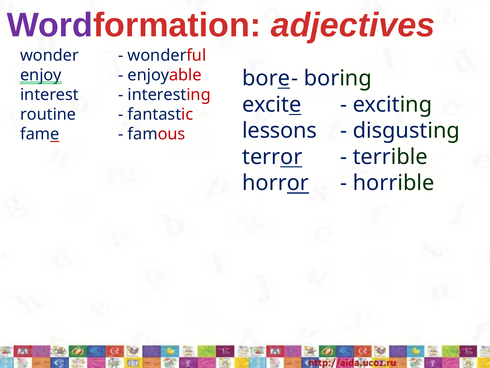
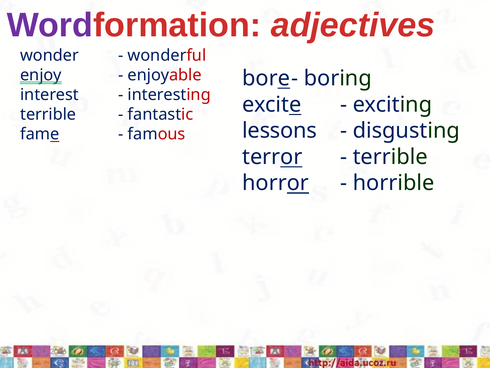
routine at (48, 114): routine -> terrible
